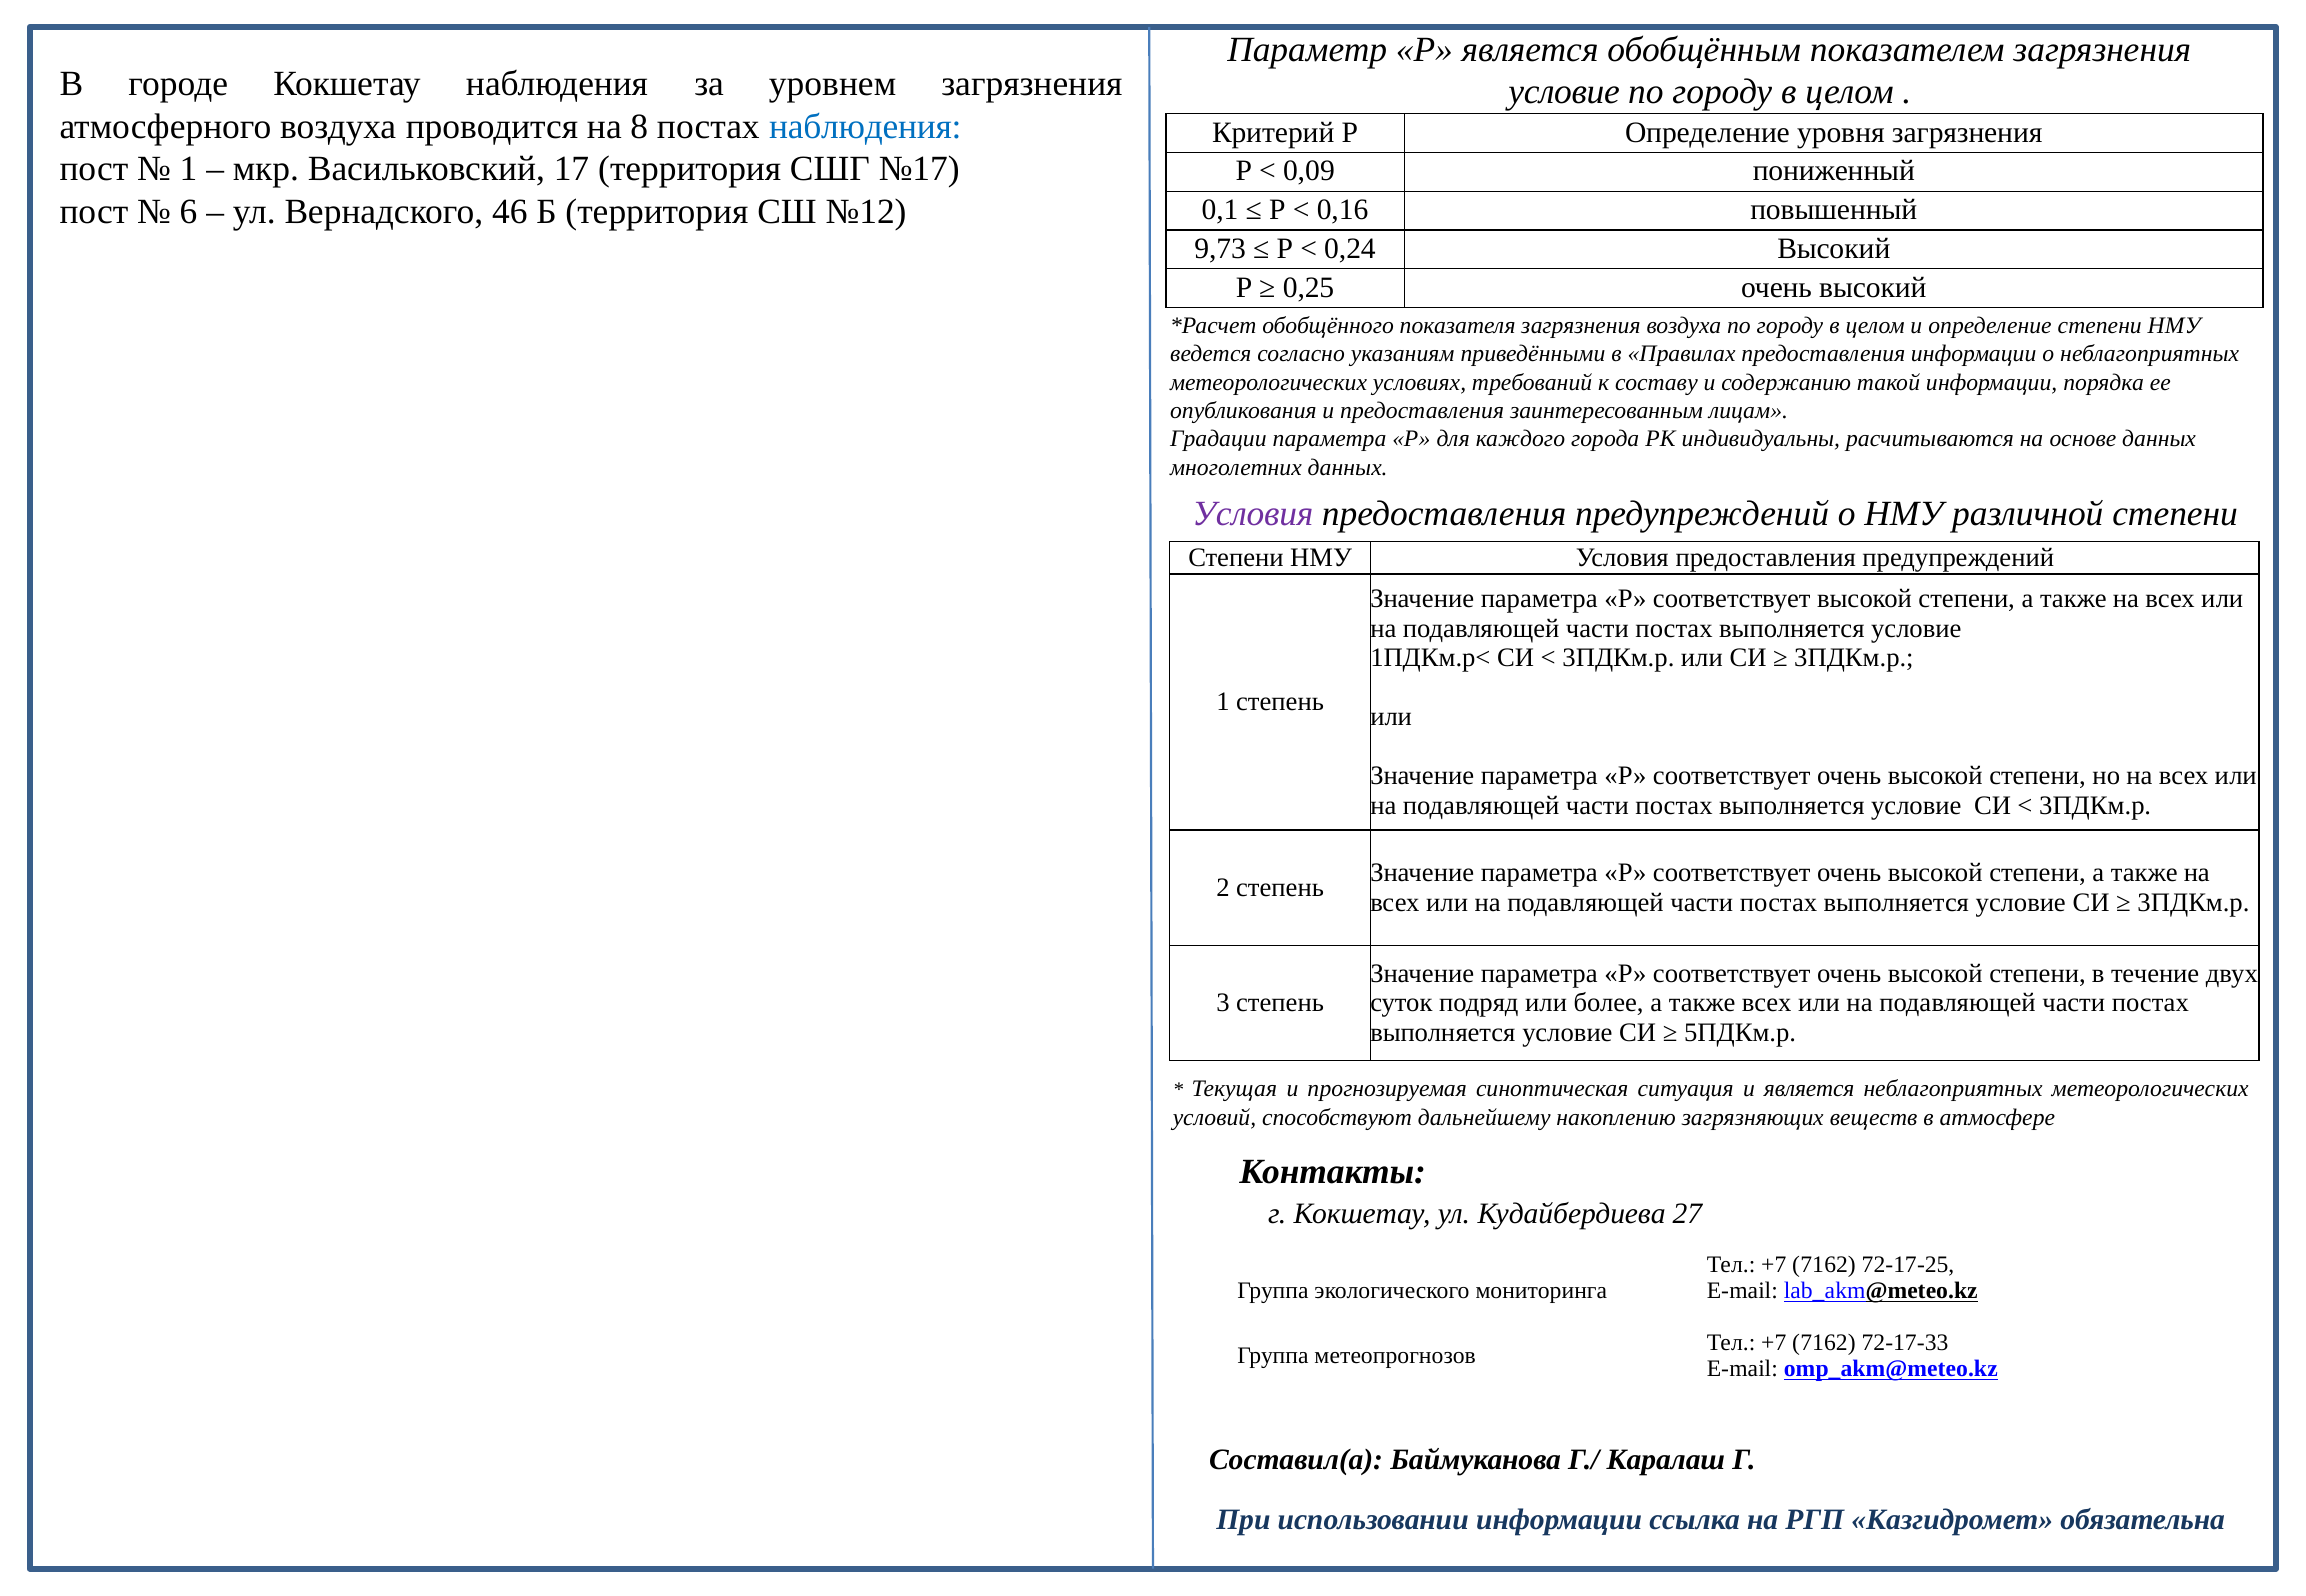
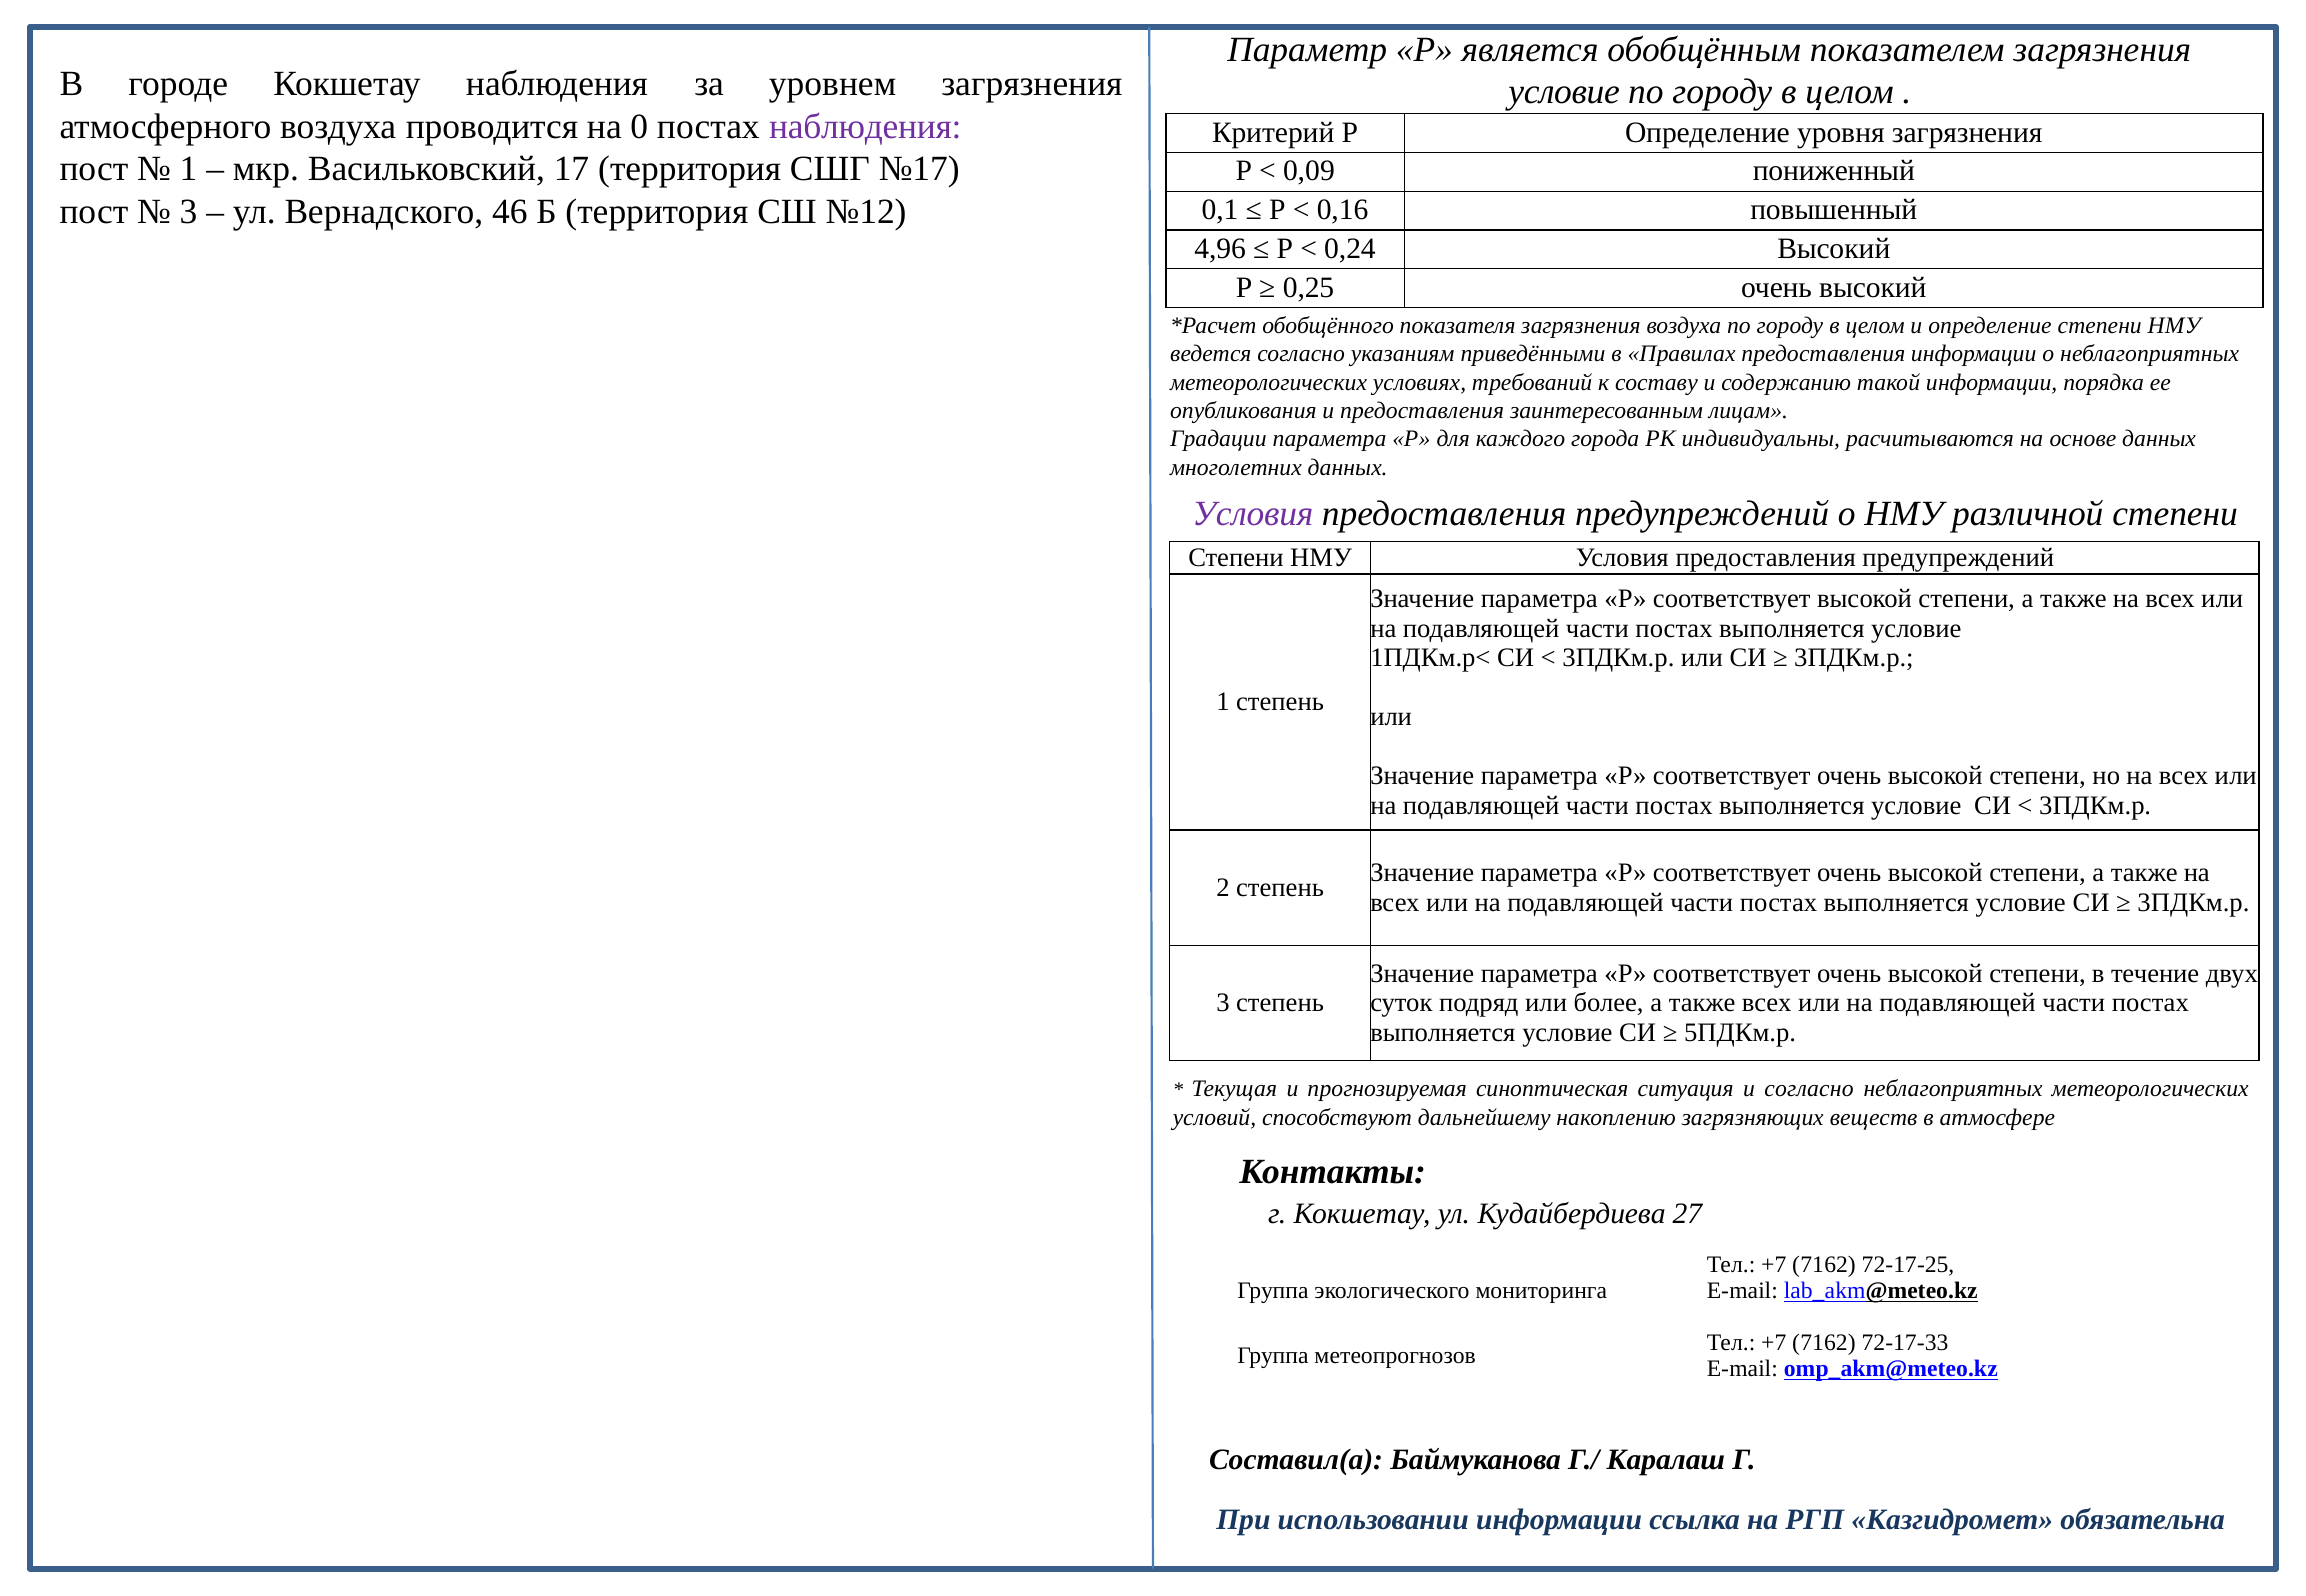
8: 8 -> 0
наблюдения at (865, 127) colour: blue -> purple
6 at (189, 212): 6 -> 3
9,73: 9,73 -> 4,96
и является: является -> согласно
